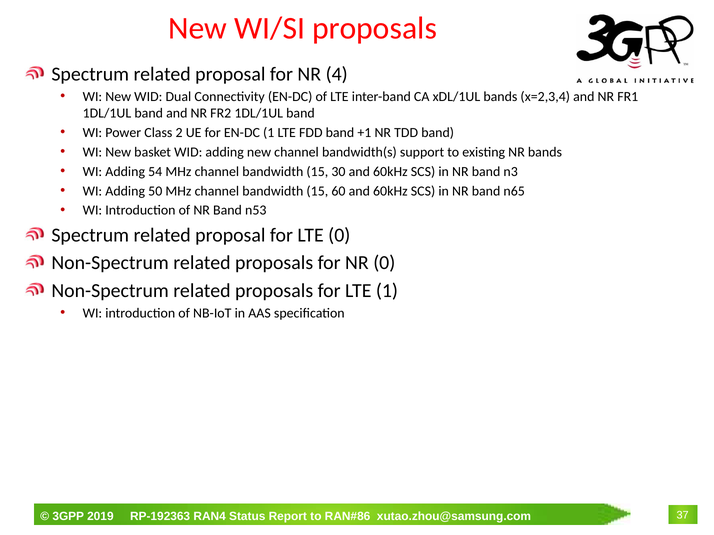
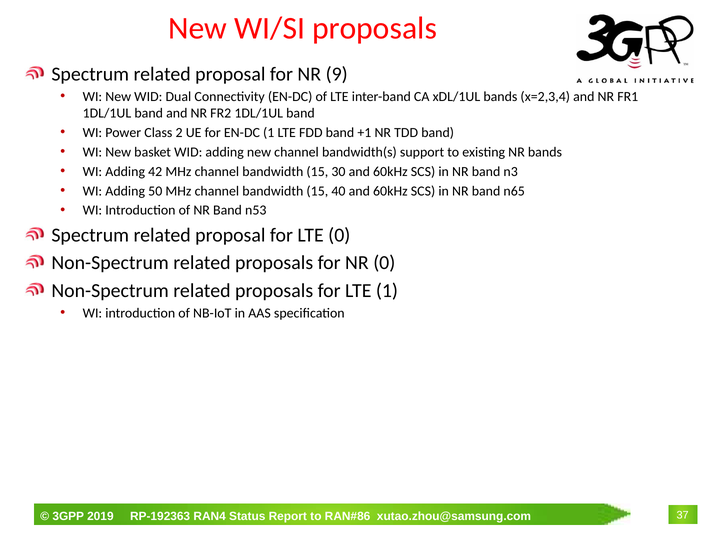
4: 4 -> 9
54: 54 -> 42
60: 60 -> 40
